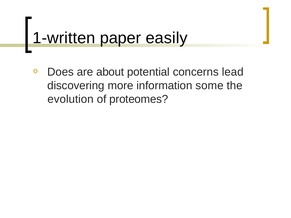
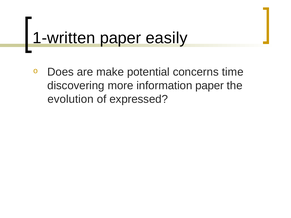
about: about -> make
lead: lead -> time
information some: some -> paper
proteomes: proteomes -> expressed
